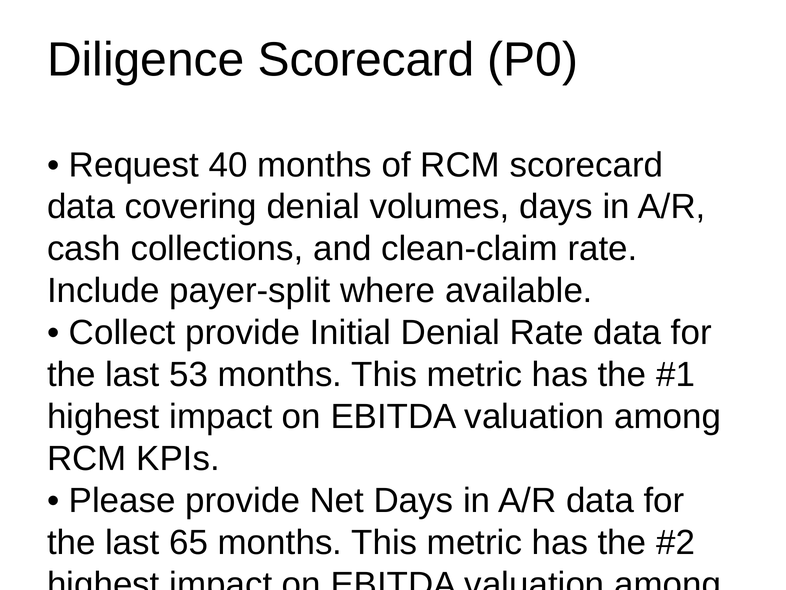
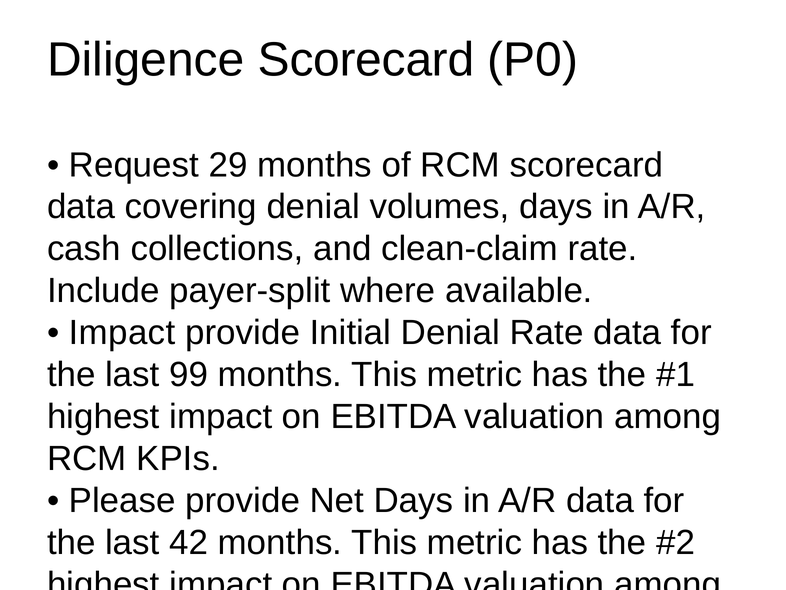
40: 40 -> 29
Collect at (122, 333): Collect -> Impact
53: 53 -> 99
65: 65 -> 42
